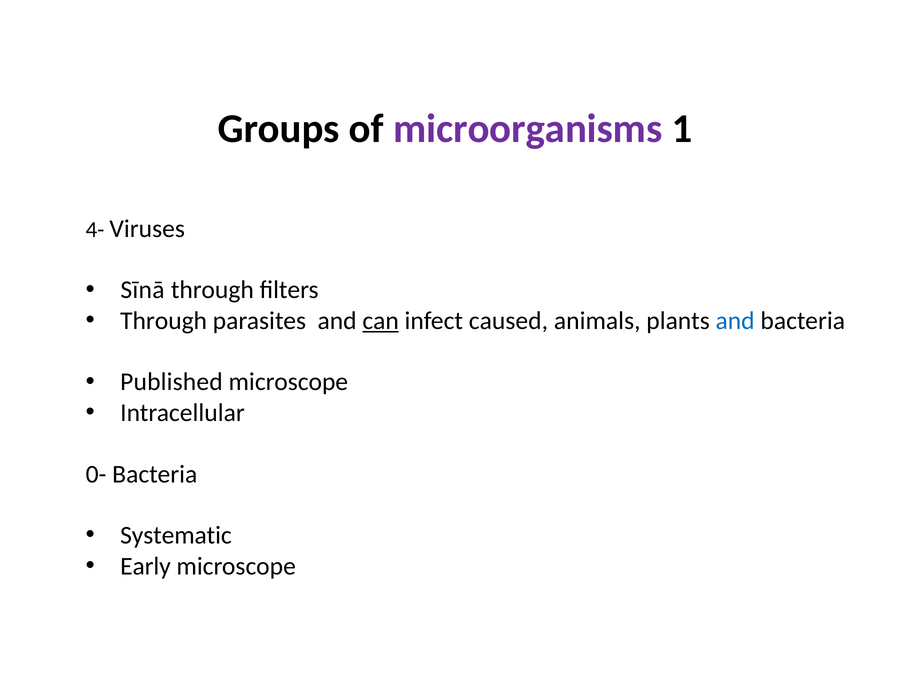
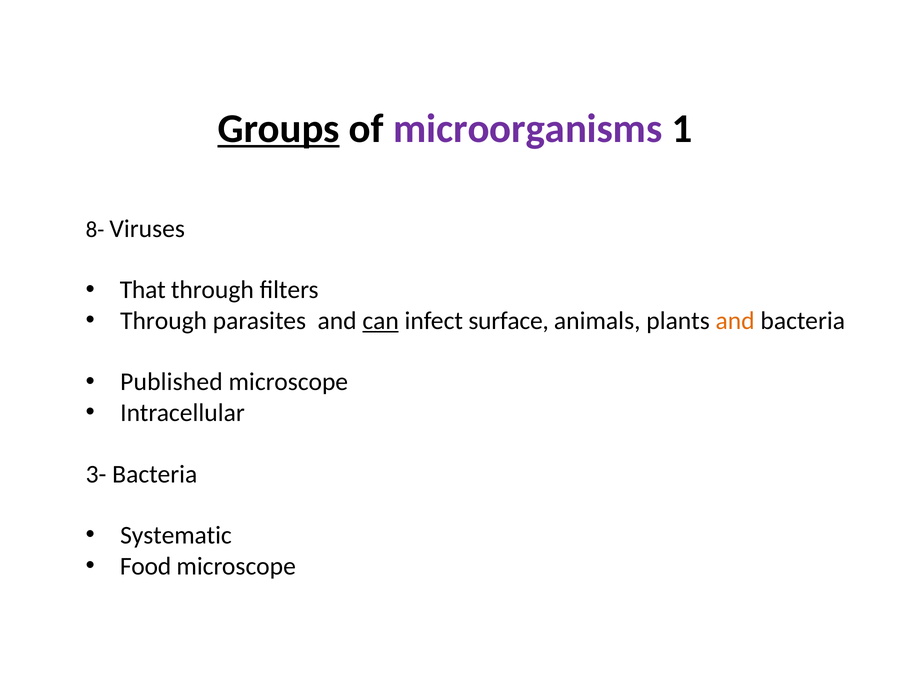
Groups underline: none -> present
4-: 4- -> 8-
Sīnā: Sīnā -> That
caused: caused -> surface
and at (735, 321) colour: blue -> orange
0-: 0- -> 3-
Early: Early -> Food
